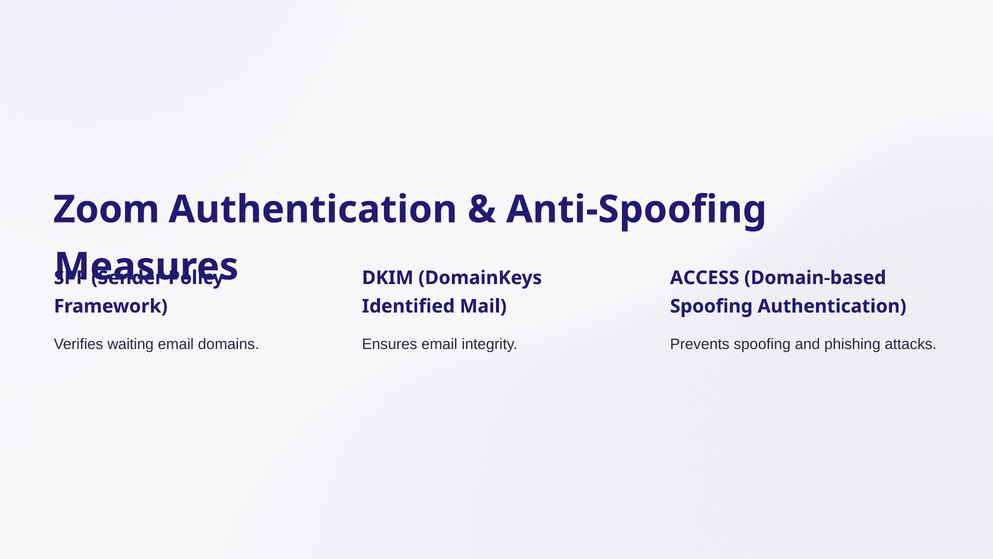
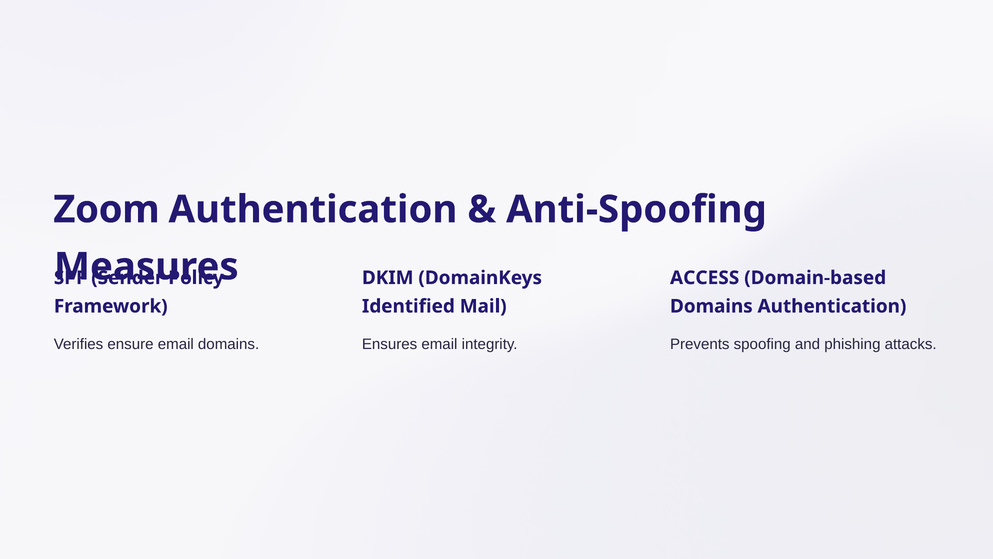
Spoofing at (711, 306): Spoofing -> Domains
waiting: waiting -> ensure
